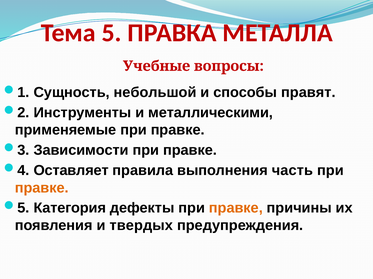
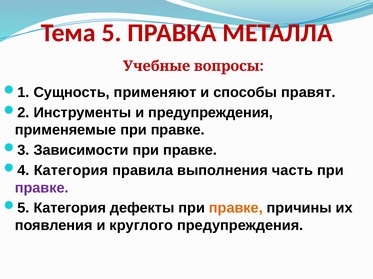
небольшой: небольшой -> применяют
и металлическими: металлическими -> предупреждения
Оставляет at (71, 171): Оставляет -> Категория
правке at (42, 188) colour: orange -> purple
твердых: твердых -> круглого
